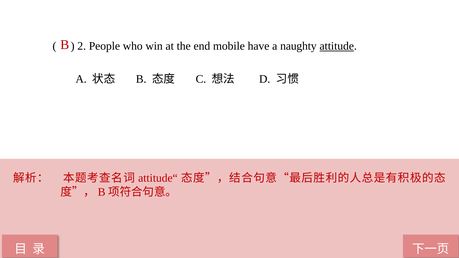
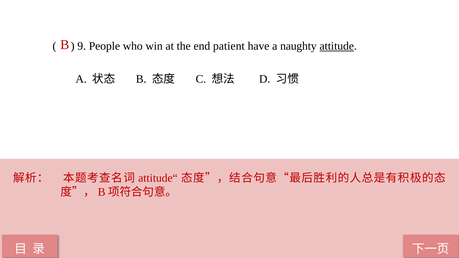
2: 2 -> 9
mobile: mobile -> patient
